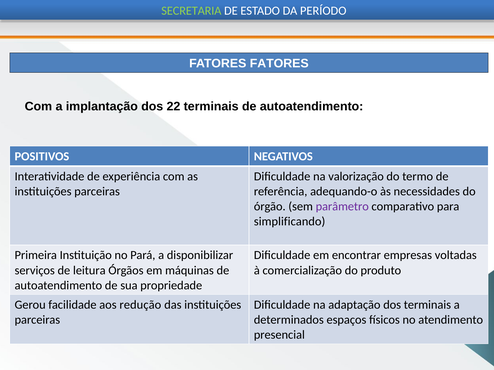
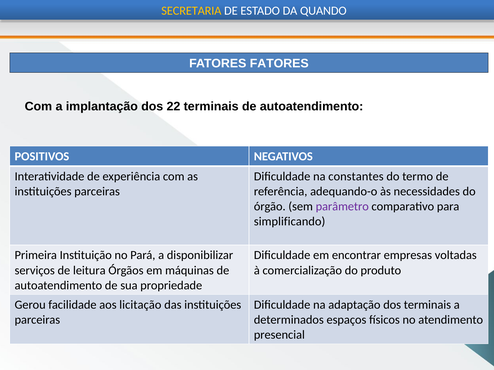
SECRETARIA colour: light green -> yellow
PERÍODO: PERÍODO -> QUANDO
valorização: valorização -> constantes
redução: redução -> licitação
